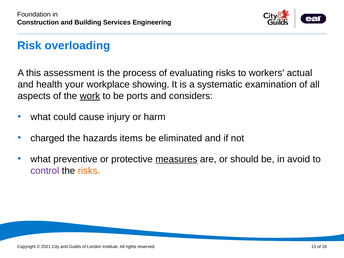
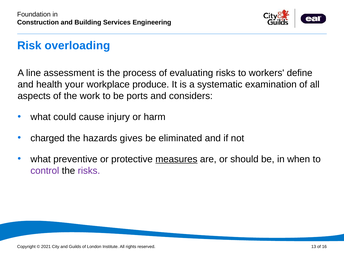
this: this -> line
actual: actual -> define
showing: showing -> produce
work underline: present -> none
items: items -> gives
avoid: avoid -> when
risks at (89, 171) colour: orange -> purple
